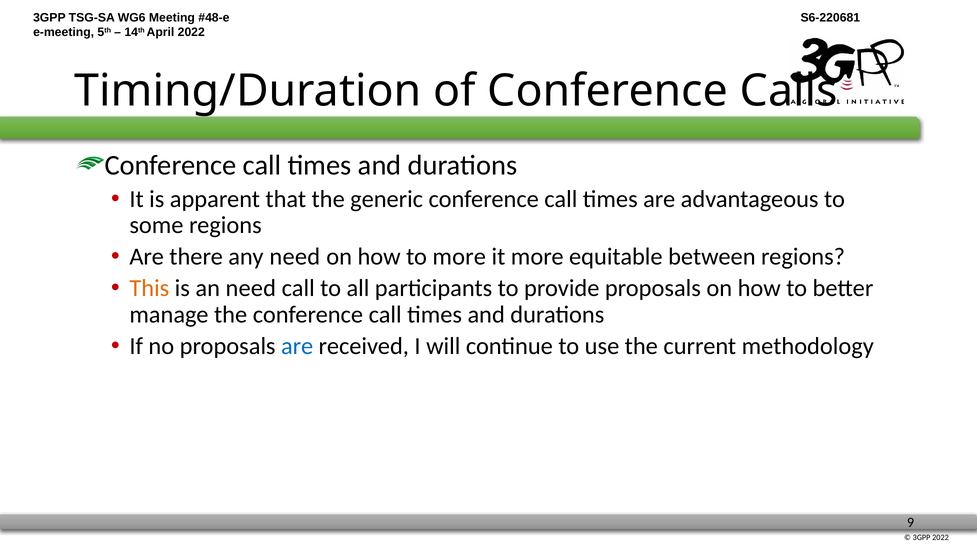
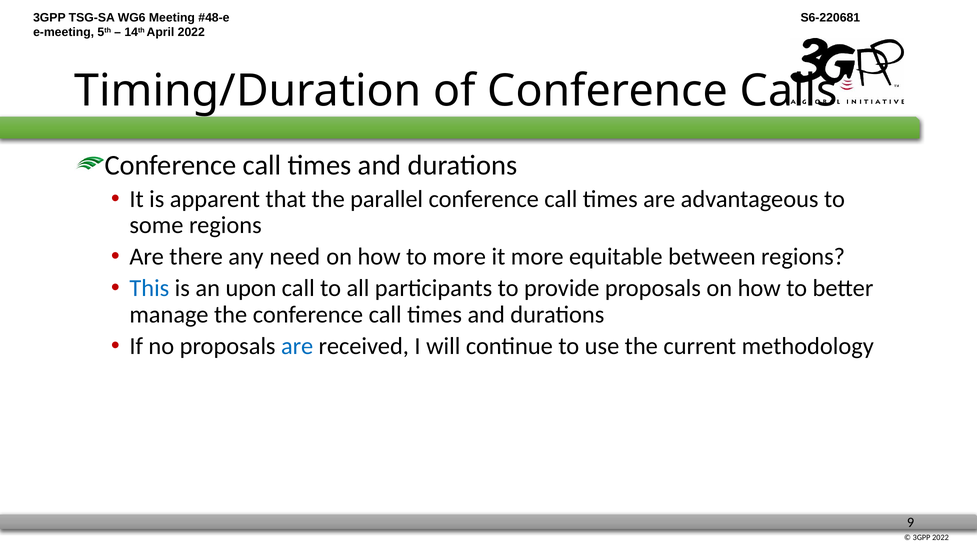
generic: generic -> parallel
This colour: orange -> blue
an need: need -> upon
